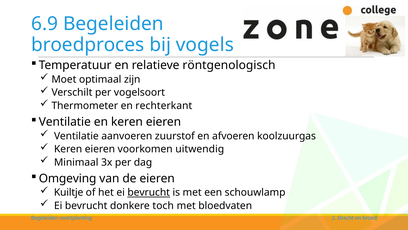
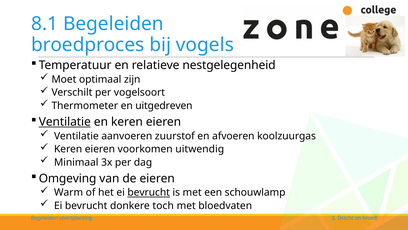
6.9: 6.9 -> 8.1
röntgenologisch: röntgenologisch -> nestgelegenheid
rechterkant: rechterkant -> uitgedreven
Ventilatie at (65, 122) underline: none -> present
Kuiltje: Kuiltje -> Warm
